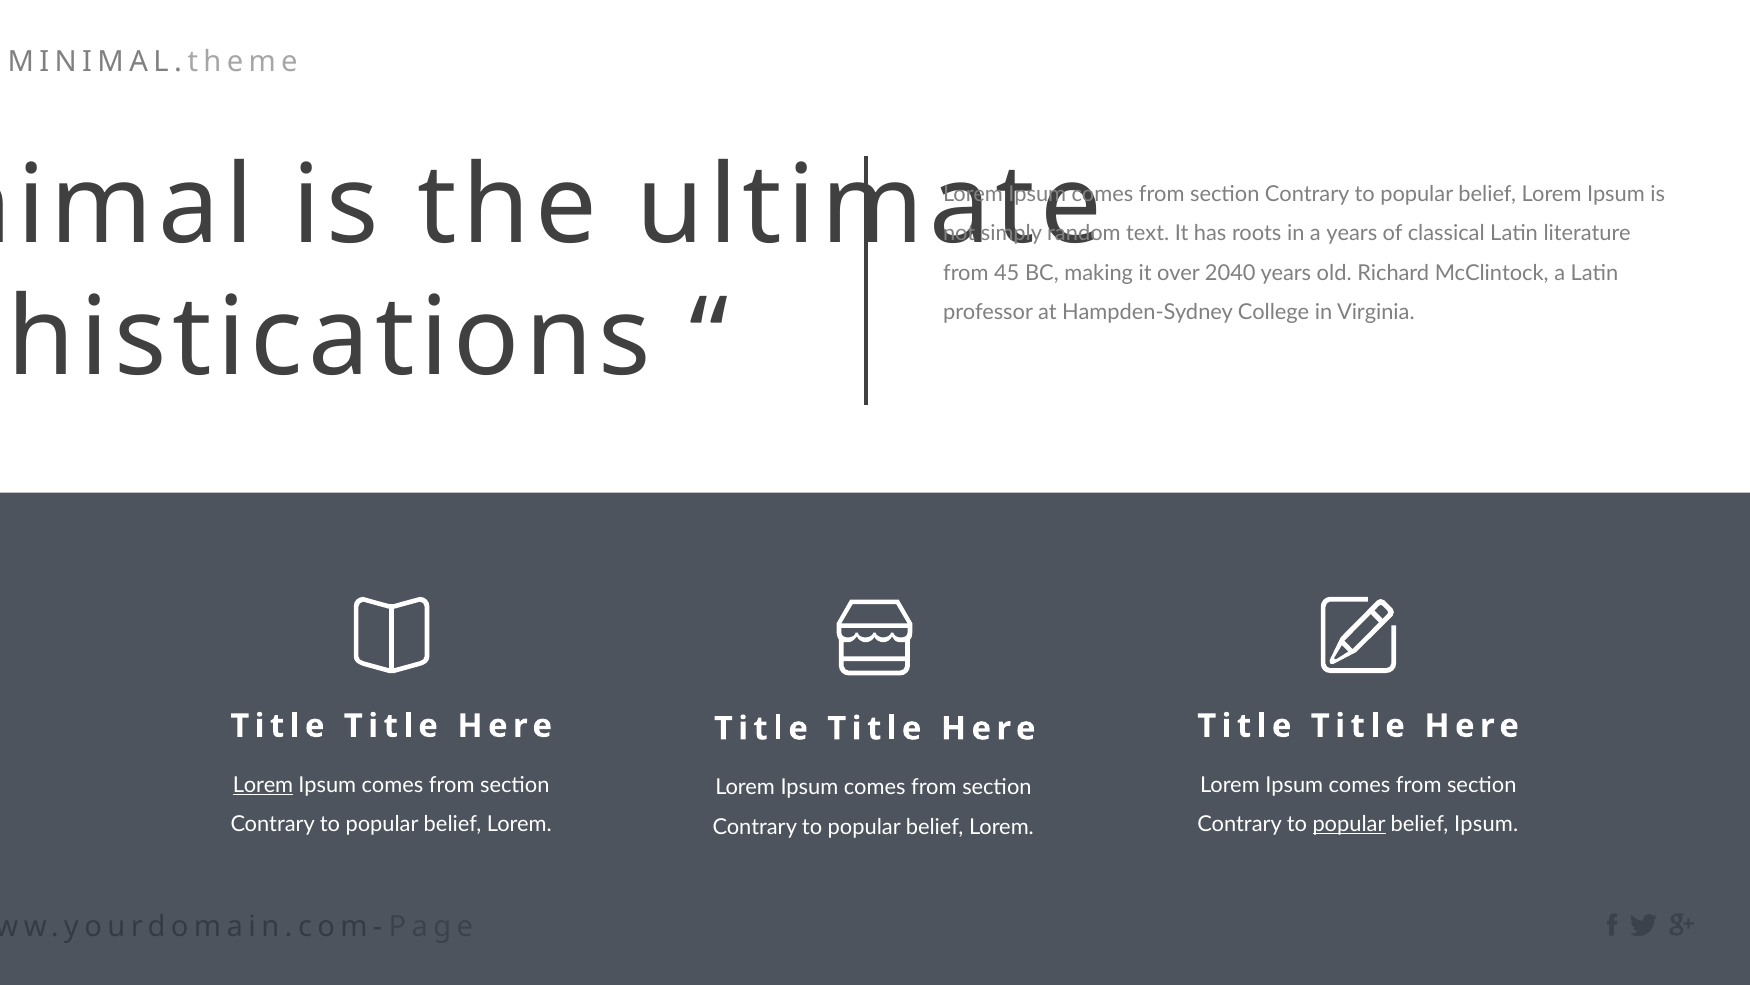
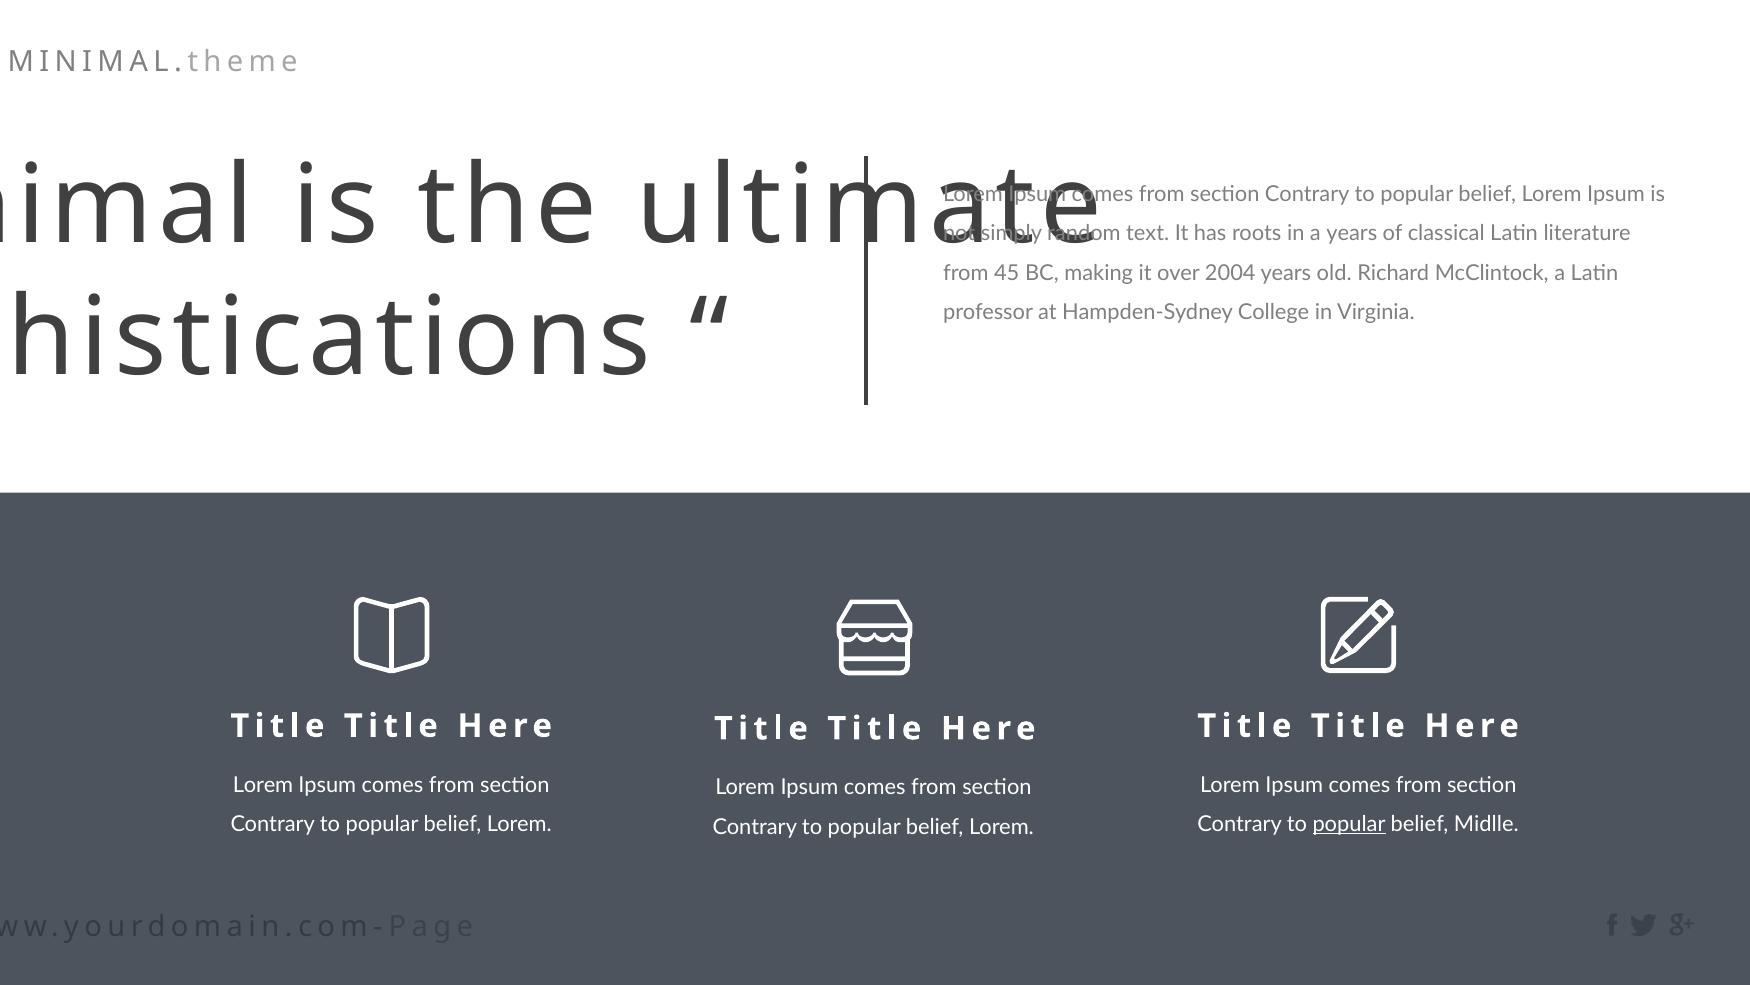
2040: 2040 -> 2004
Lorem at (263, 784) underline: present -> none
belief Ipsum: Ipsum -> Midlle
